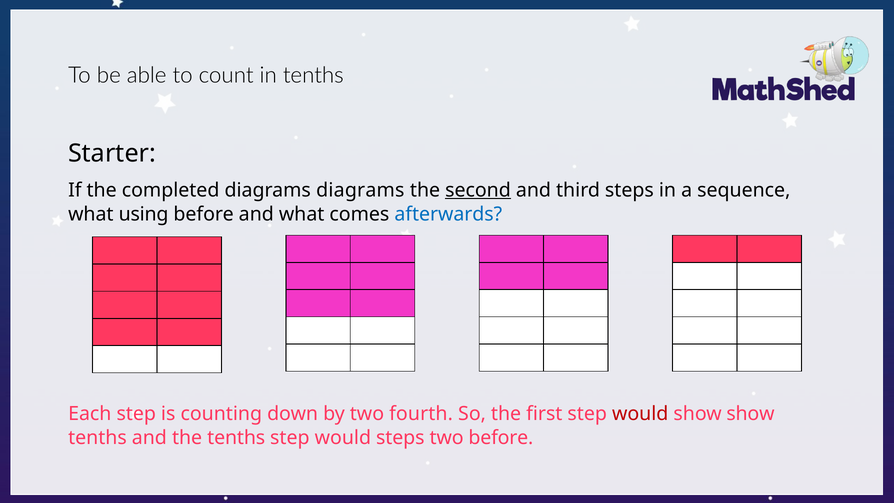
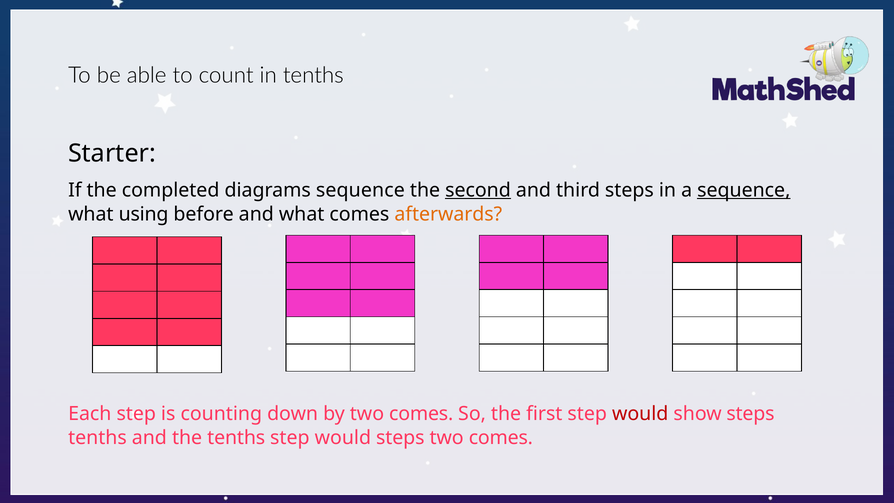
diagrams diagrams: diagrams -> sequence
sequence at (744, 190) underline: none -> present
afterwards colour: blue -> orange
by two fourth: fourth -> comes
show show: show -> steps
before at (501, 438): before -> comes
